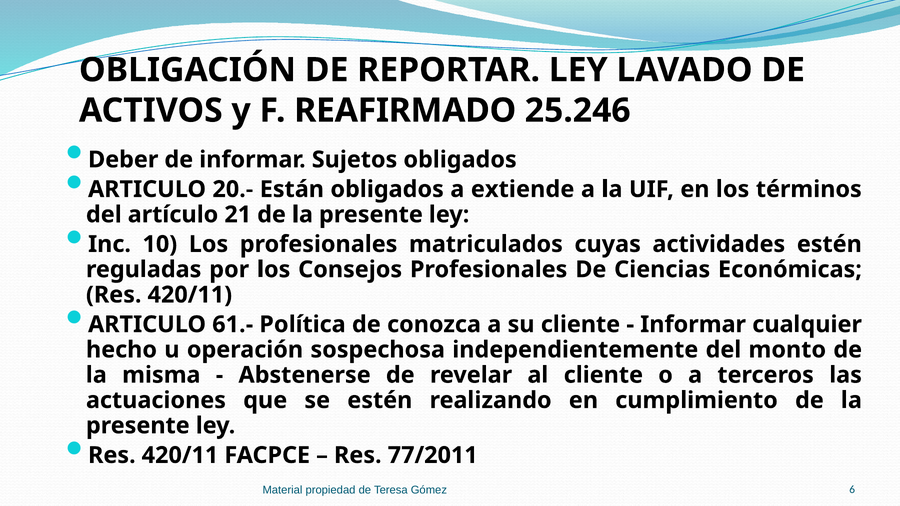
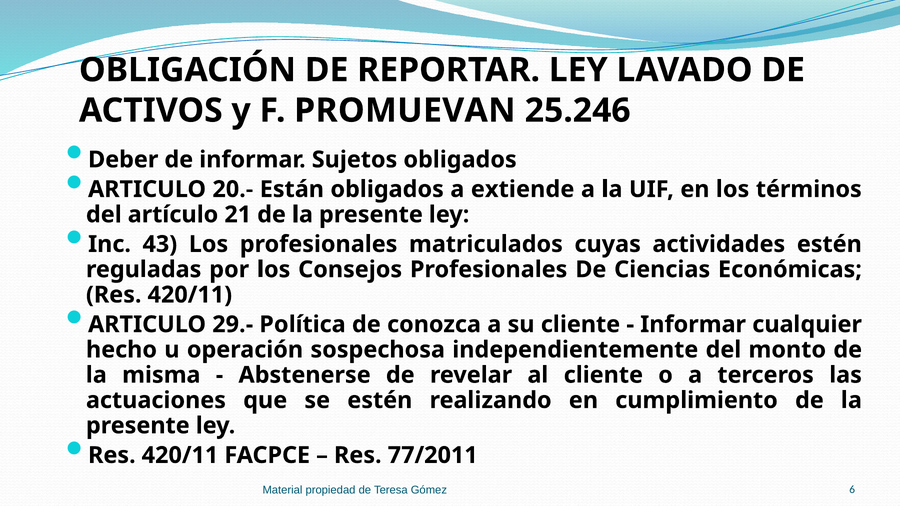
REAFIRMADO: REAFIRMADO -> PROMUEVAN
10: 10 -> 43
61.-: 61.- -> 29.-
